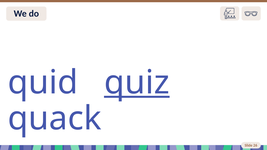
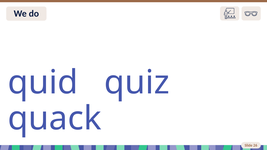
quiz underline: present -> none
